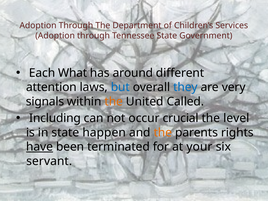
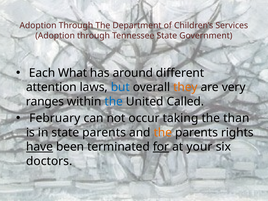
they colour: blue -> orange
signals: signals -> ranges
the at (114, 102) colour: orange -> blue
Including: Including -> February
crucial: crucial -> taking
level: level -> than
state happen: happen -> parents
for underline: none -> present
servant: servant -> doctors
